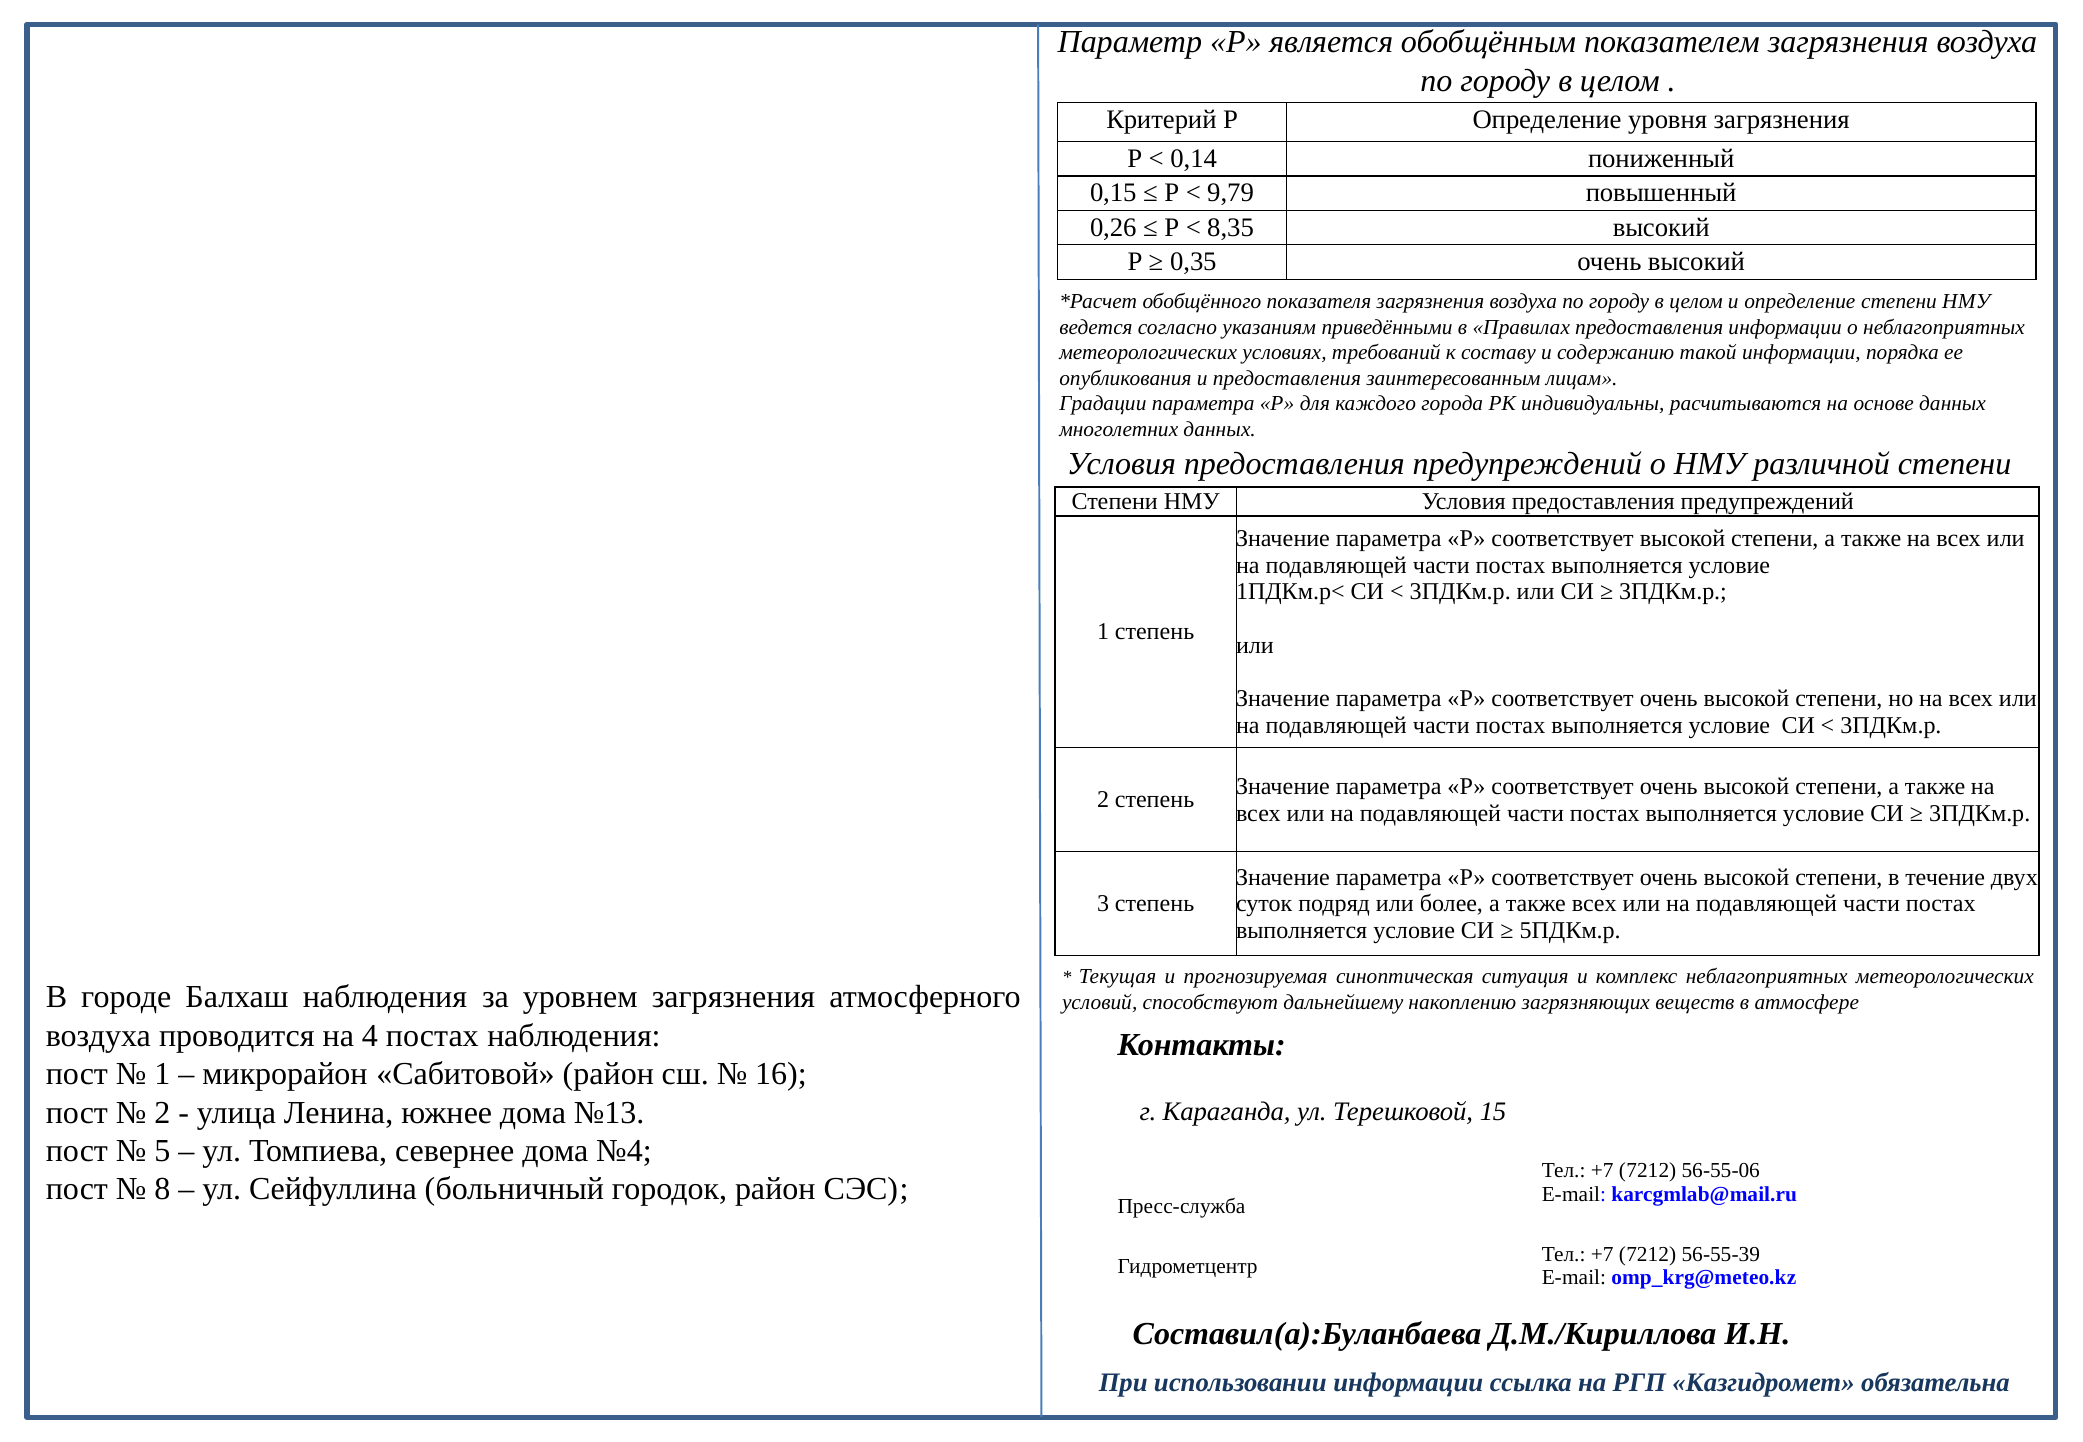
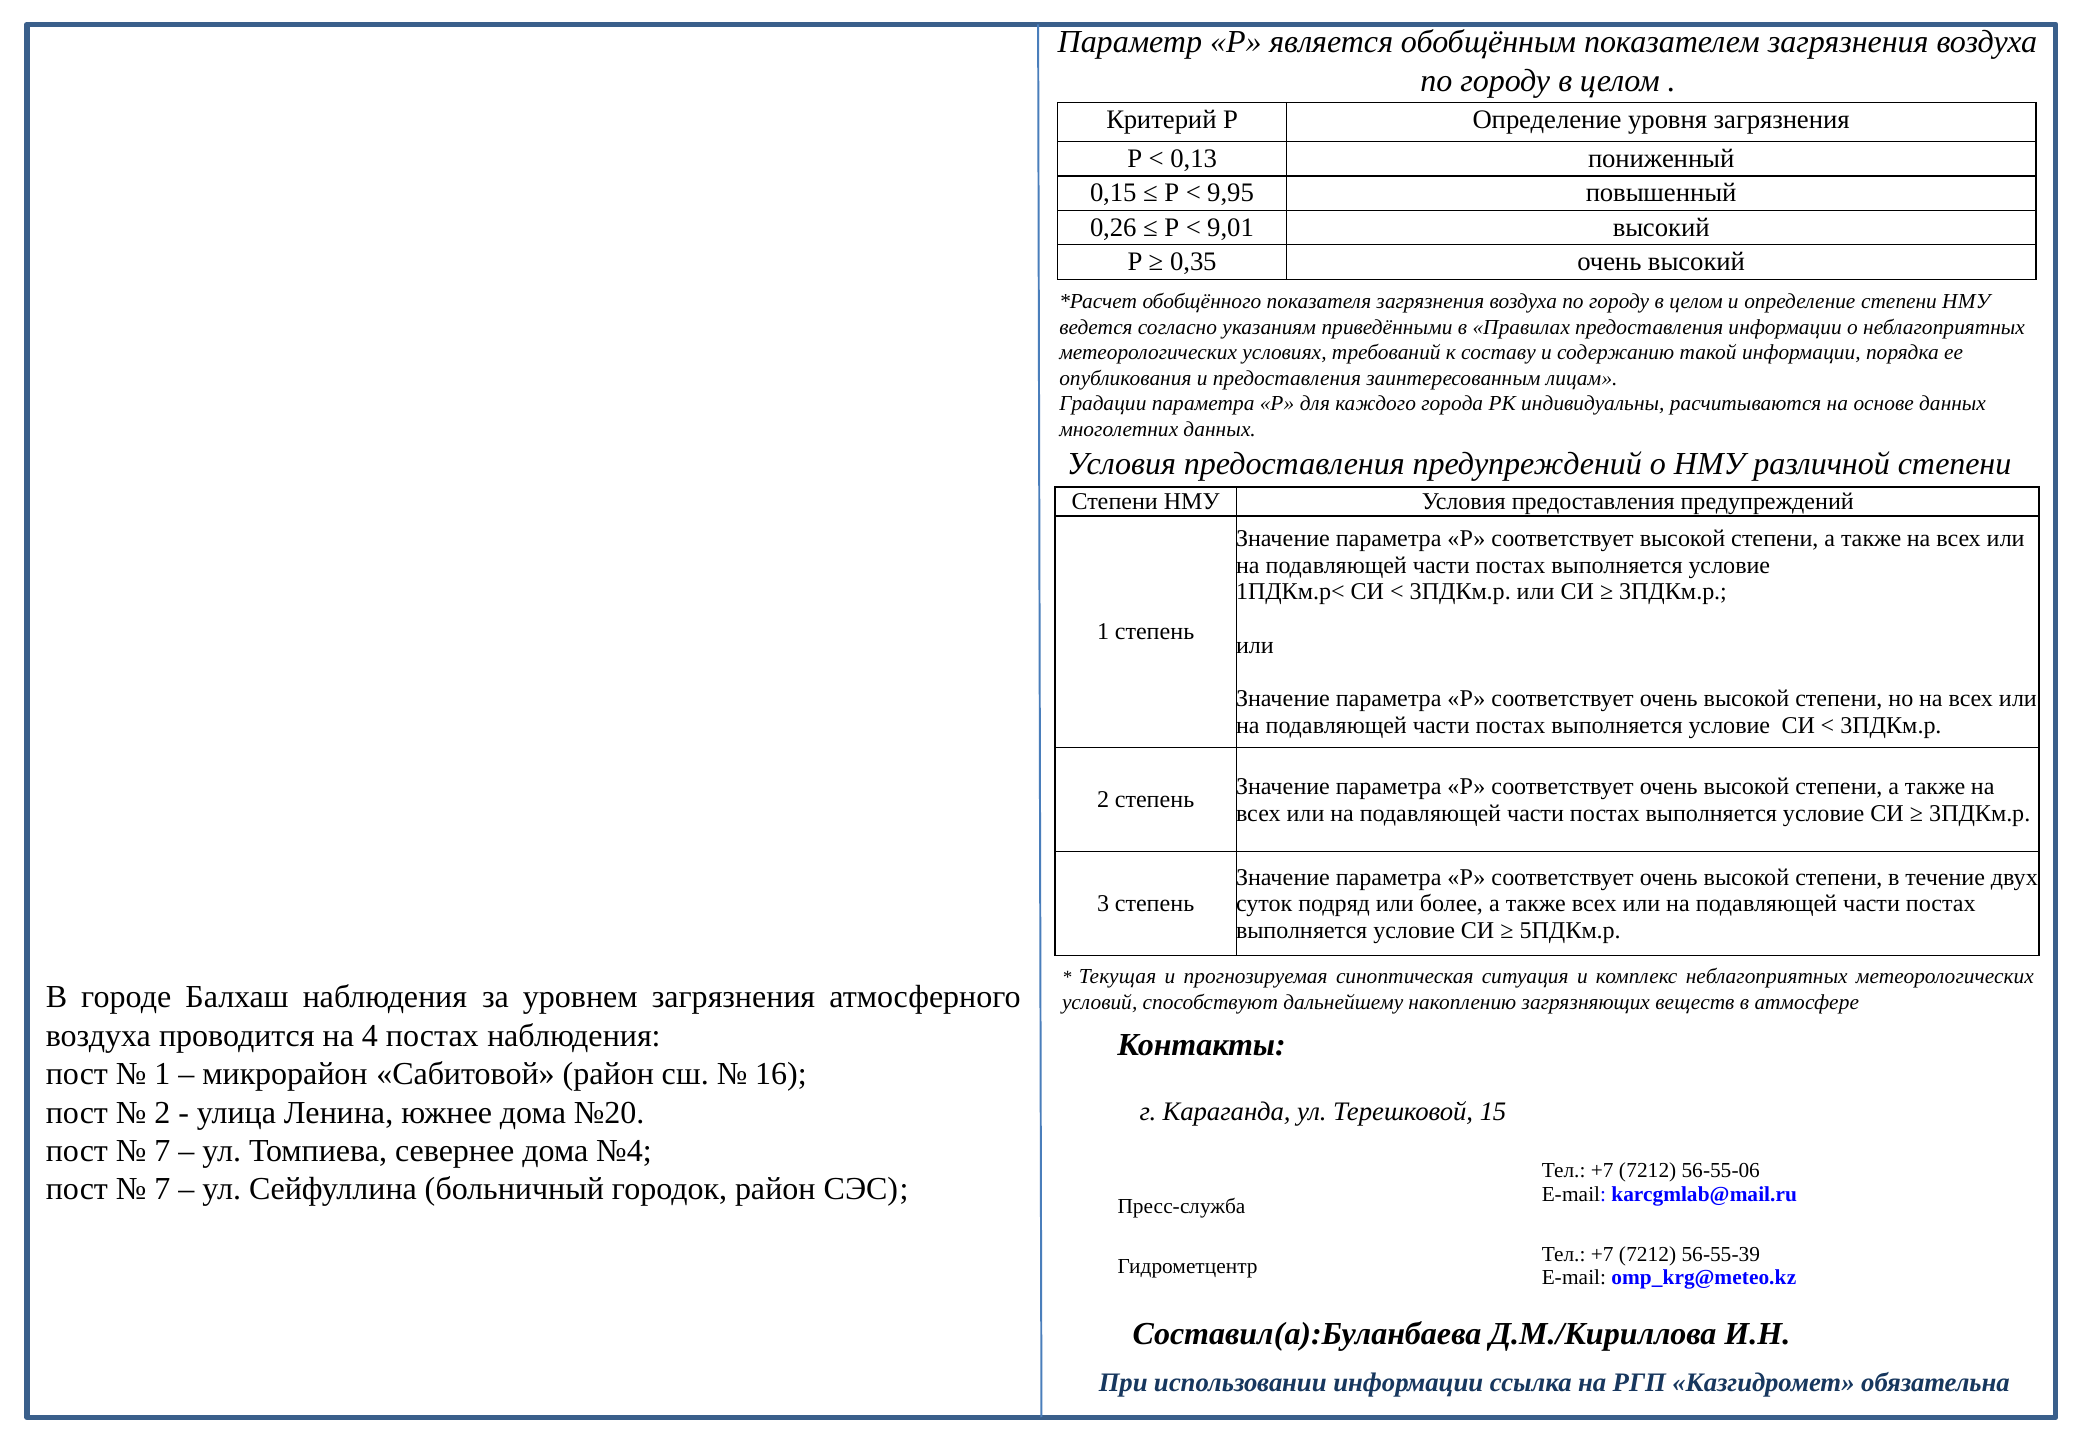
0,14: 0,14 -> 0,13
9,79: 9,79 -> 9,95
8,35: 8,35 -> 9,01
№13: №13 -> №20
5 at (162, 1151): 5 -> 7
8 at (162, 1189): 8 -> 7
